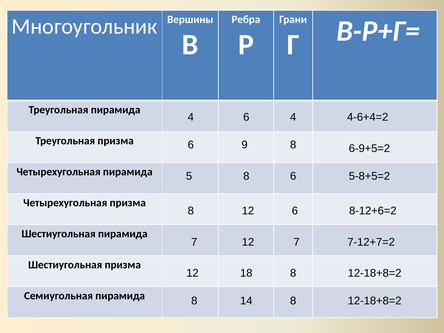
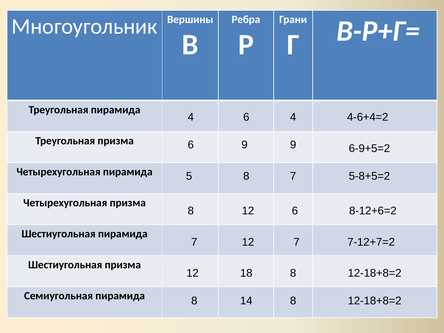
9 8: 8 -> 9
8 6: 6 -> 7
